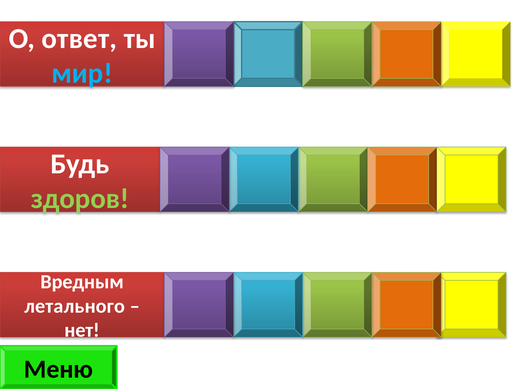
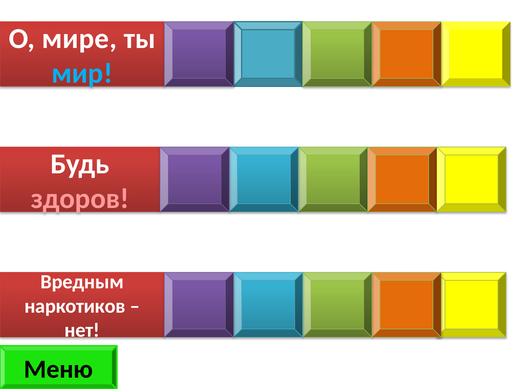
ответ: ответ -> мире
здоров colour: light green -> pink
летального: летального -> наркотиков
